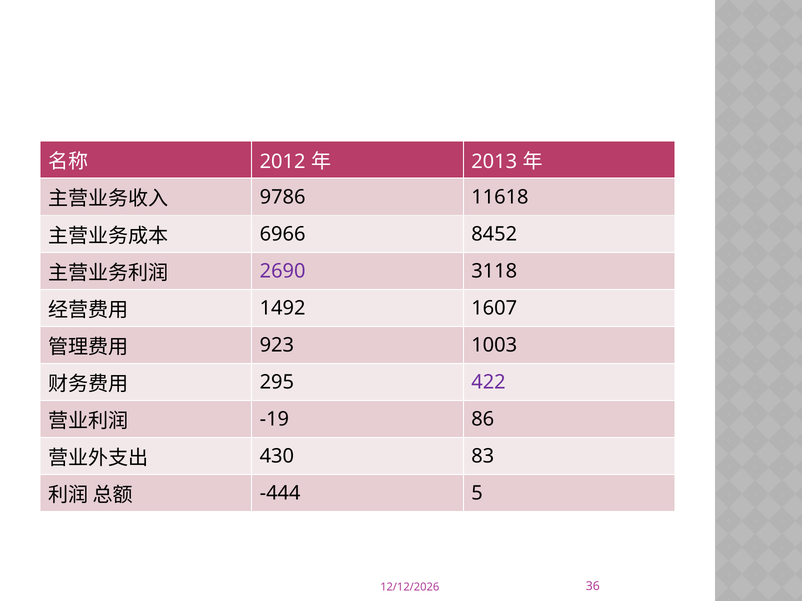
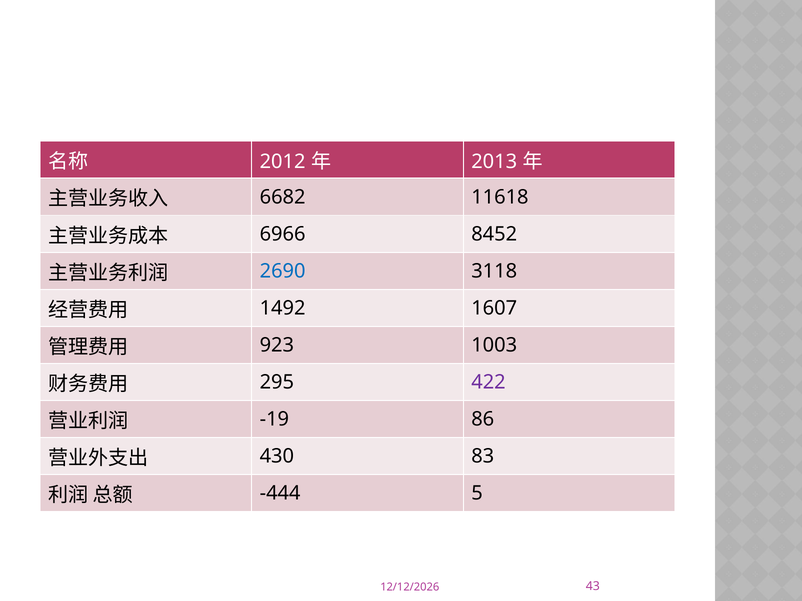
9786: 9786 -> 6682
2690 colour: purple -> blue
36: 36 -> 43
